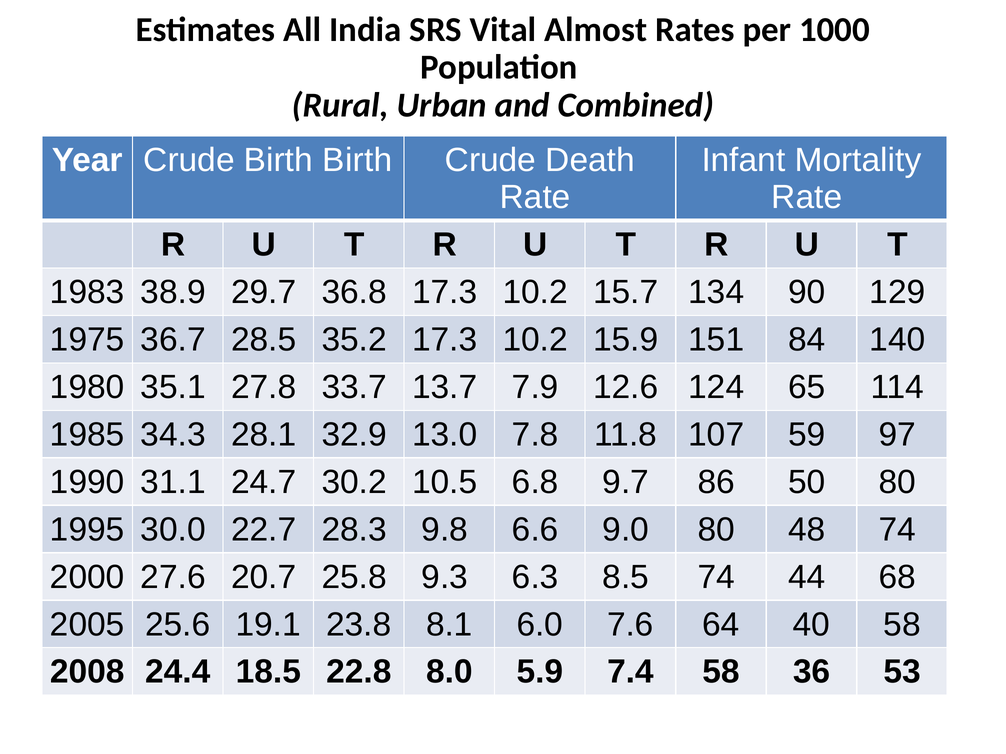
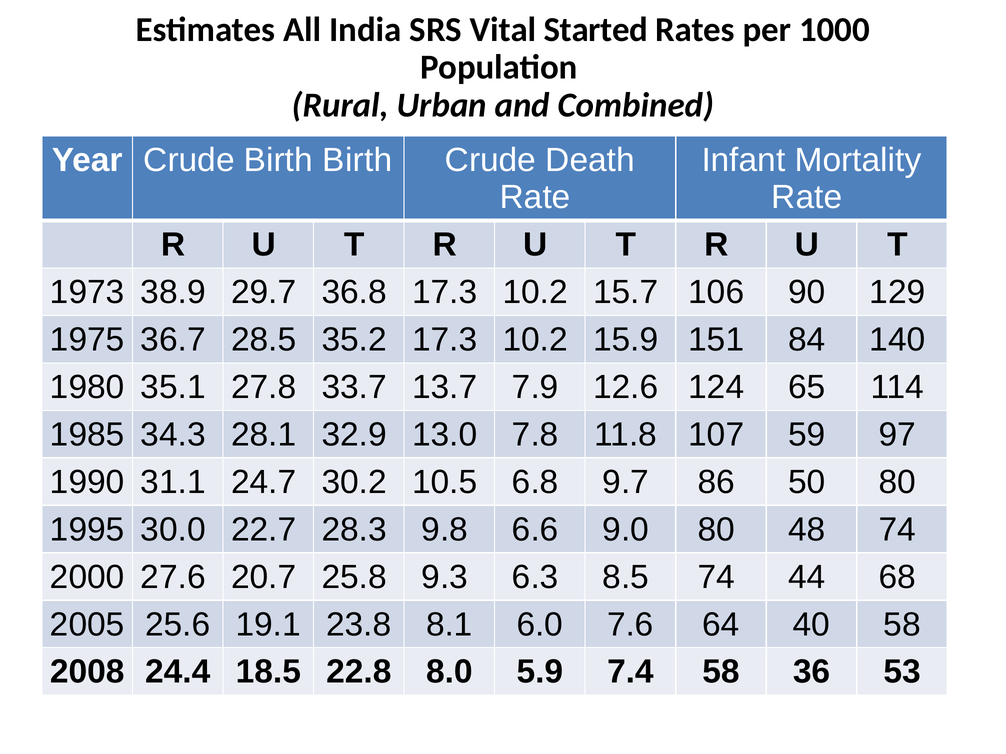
Almost: Almost -> Started
1983: 1983 -> 1973
134: 134 -> 106
